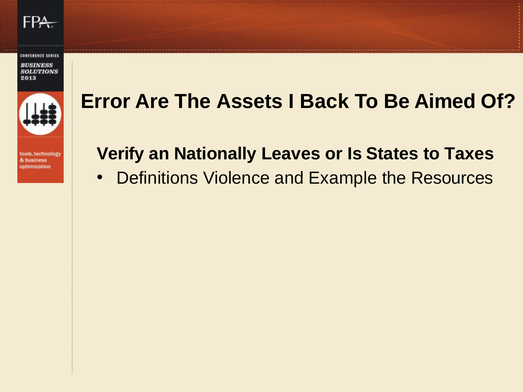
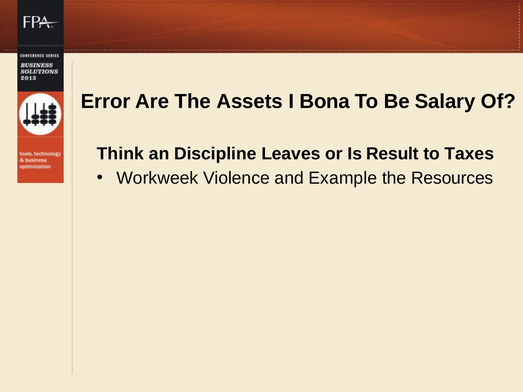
Back: Back -> Bona
Aimed: Aimed -> Salary
Verify: Verify -> Think
Nationally: Nationally -> Discipline
States: States -> Result
Definitions: Definitions -> Workweek
